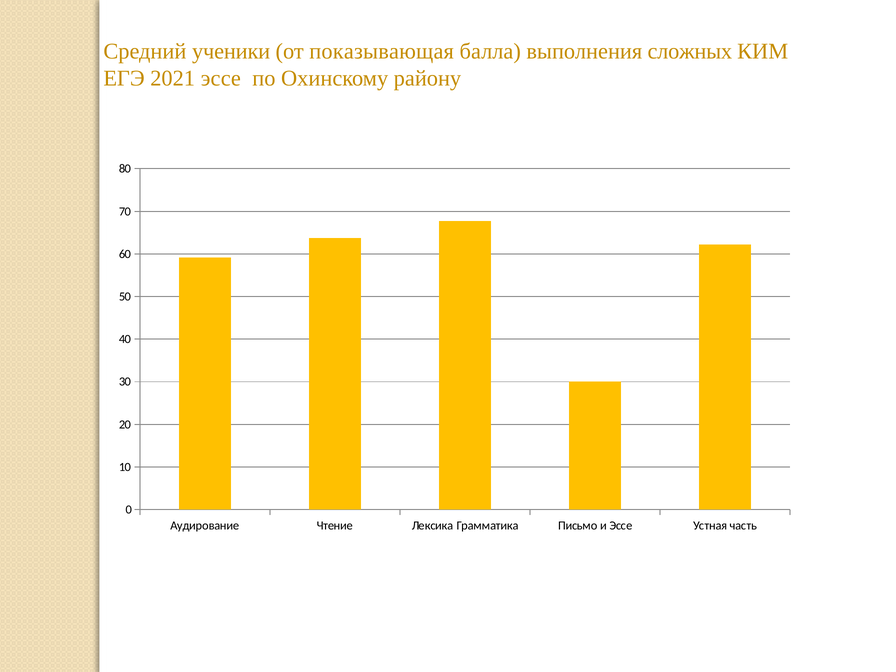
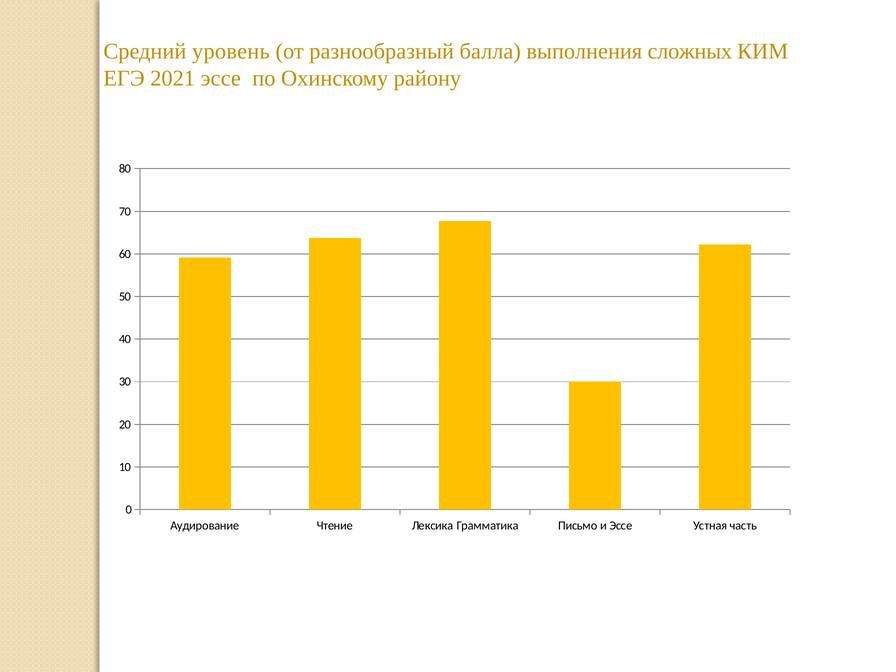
ученики: ученики -> уровень
показывающая: показывающая -> разнообразный
